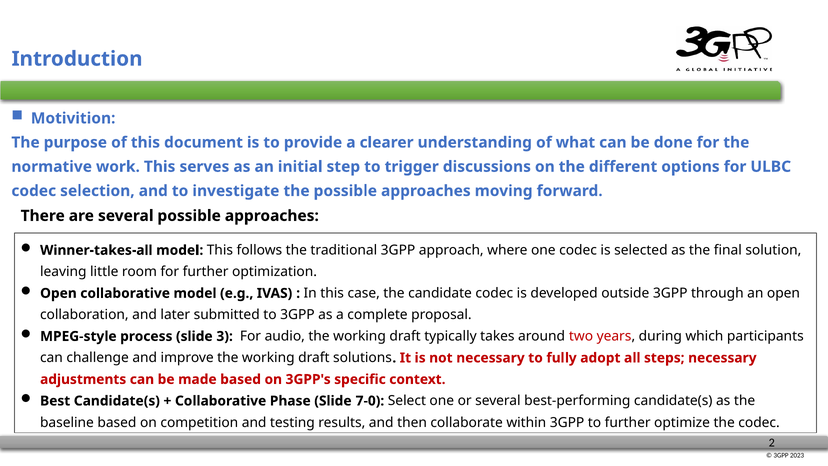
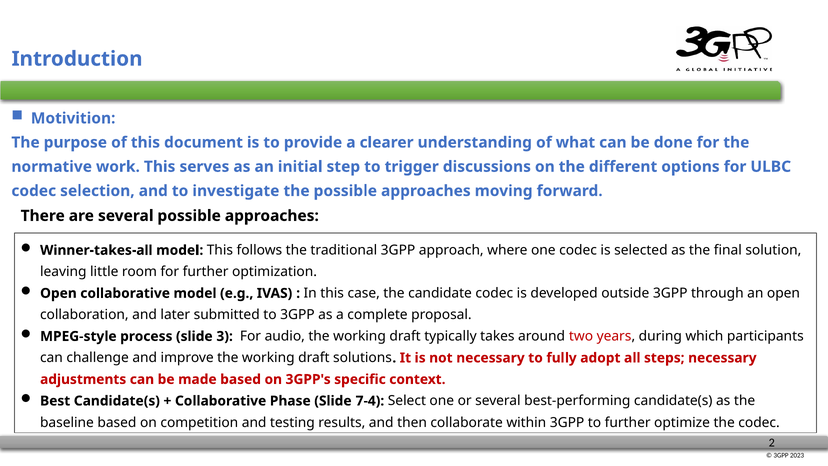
7-0: 7-0 -> 7-4
